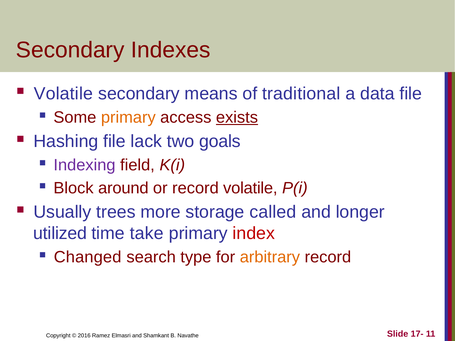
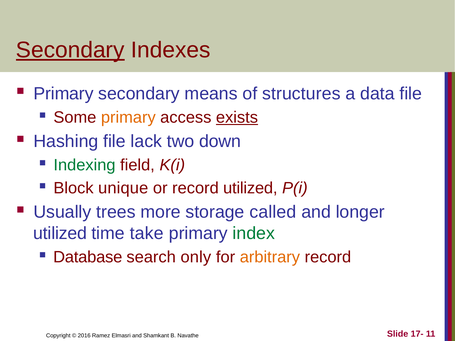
Secondary at (70, 50) underline: none -> present
Volatile at (63, 94): Volatile -> Primary
traditional: traditional -> structures
goals: goals -> down
Indexing colour: purple -> green
around: around -> unique
record volatile: volatile -> utilized
index colour: red -> green
Changed: Changed -> Database
type: type -> only
